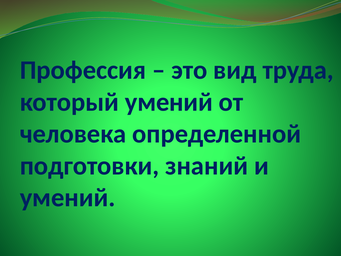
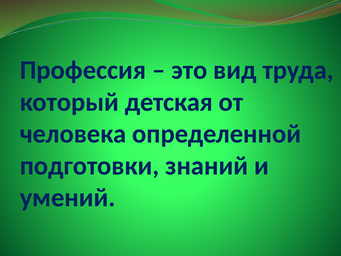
который умений: умений -> детская
